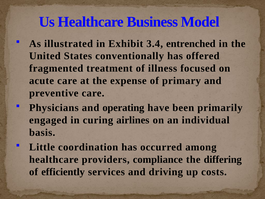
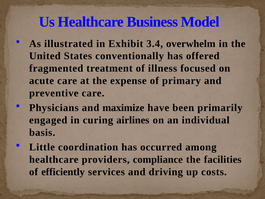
entrenched: entrenched -> overwhelm
operating: operating -> maximize
differing: differing -> facilities
